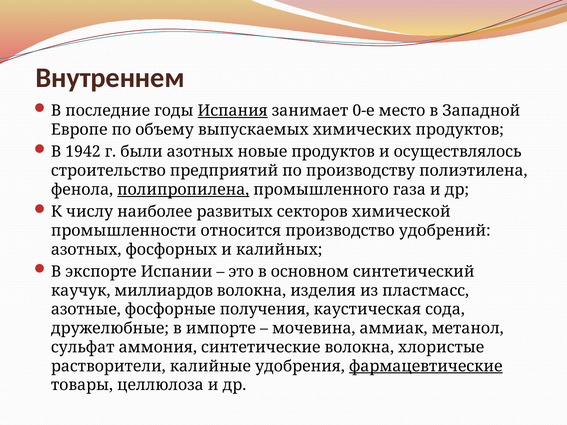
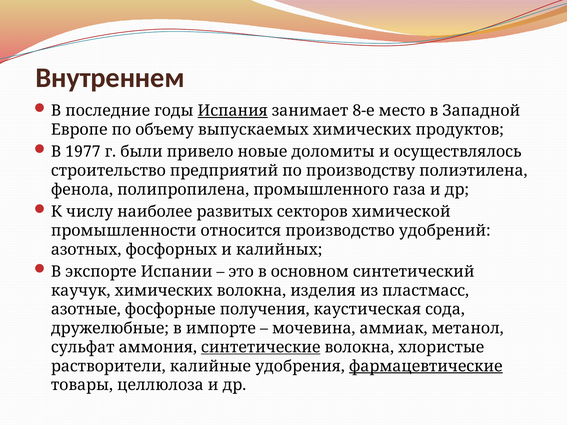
0-е: 0-е -> 8-е
1942: 1942 -> 1977
были азотных: азотных -> привело
новые продуктов: продуктов -> доломиты
полипропилена underline: present -> none
каучук миллиардов: миллиардов -> химических
синтетические underline: none -> present
